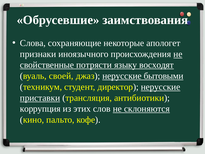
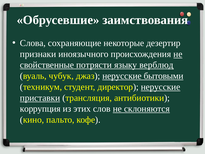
апологет: апологет -> дезертир
восходят: восходят -> верблюд
своей: своей -> чубук
